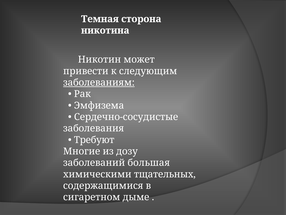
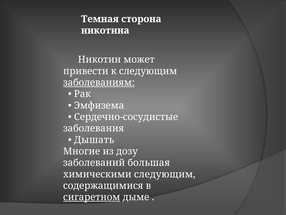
Требуют: Требуют -> Дышать
химическими тщательных: тщательных -> следующим
сигаретном underline: none -> present
